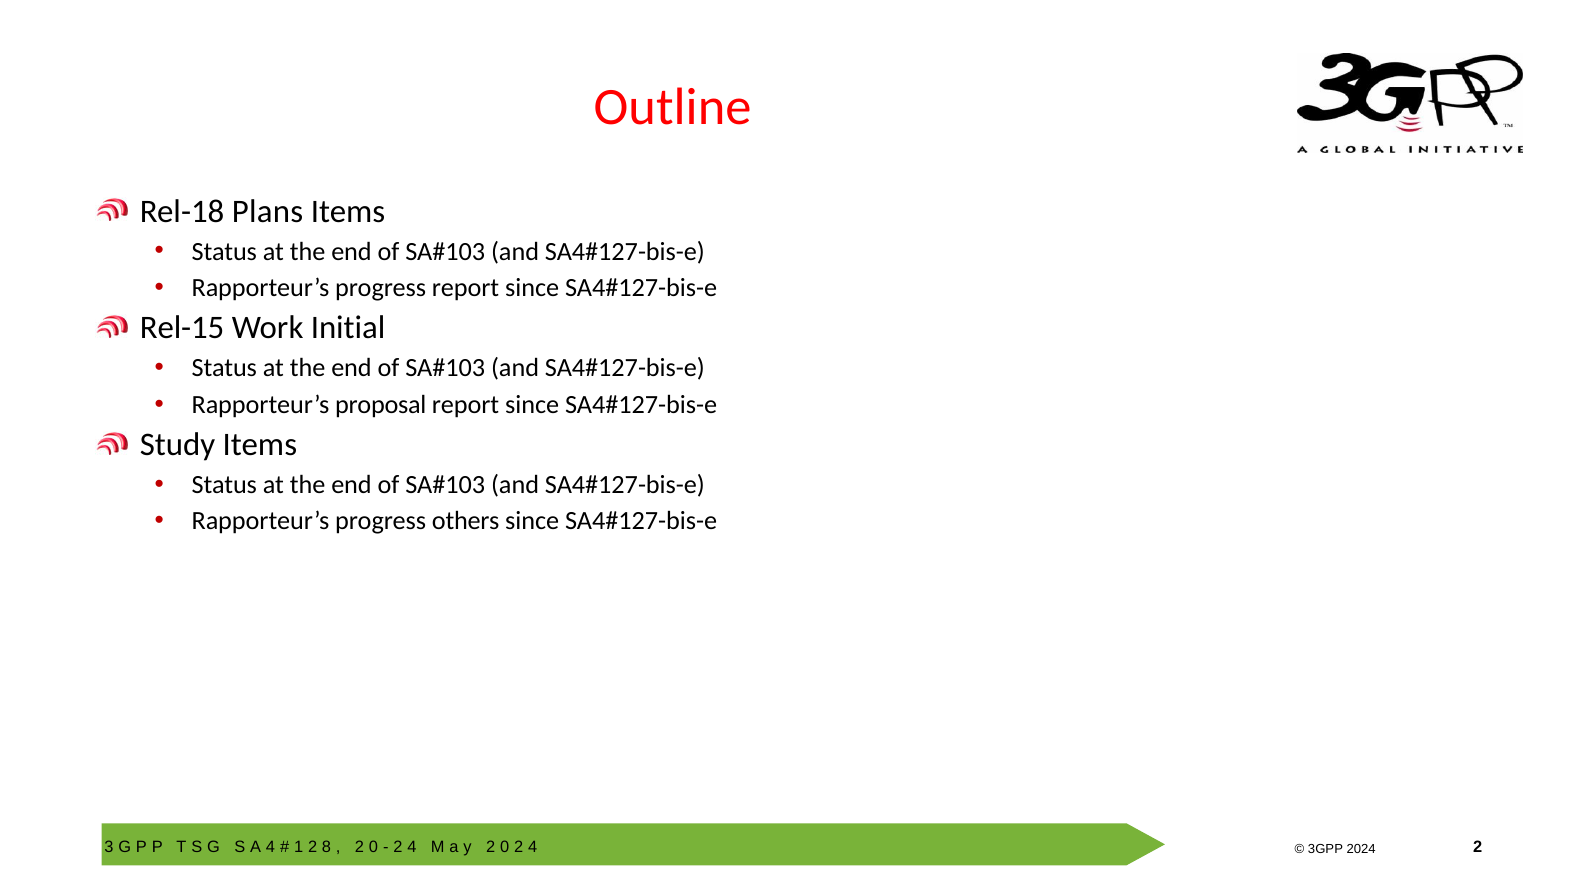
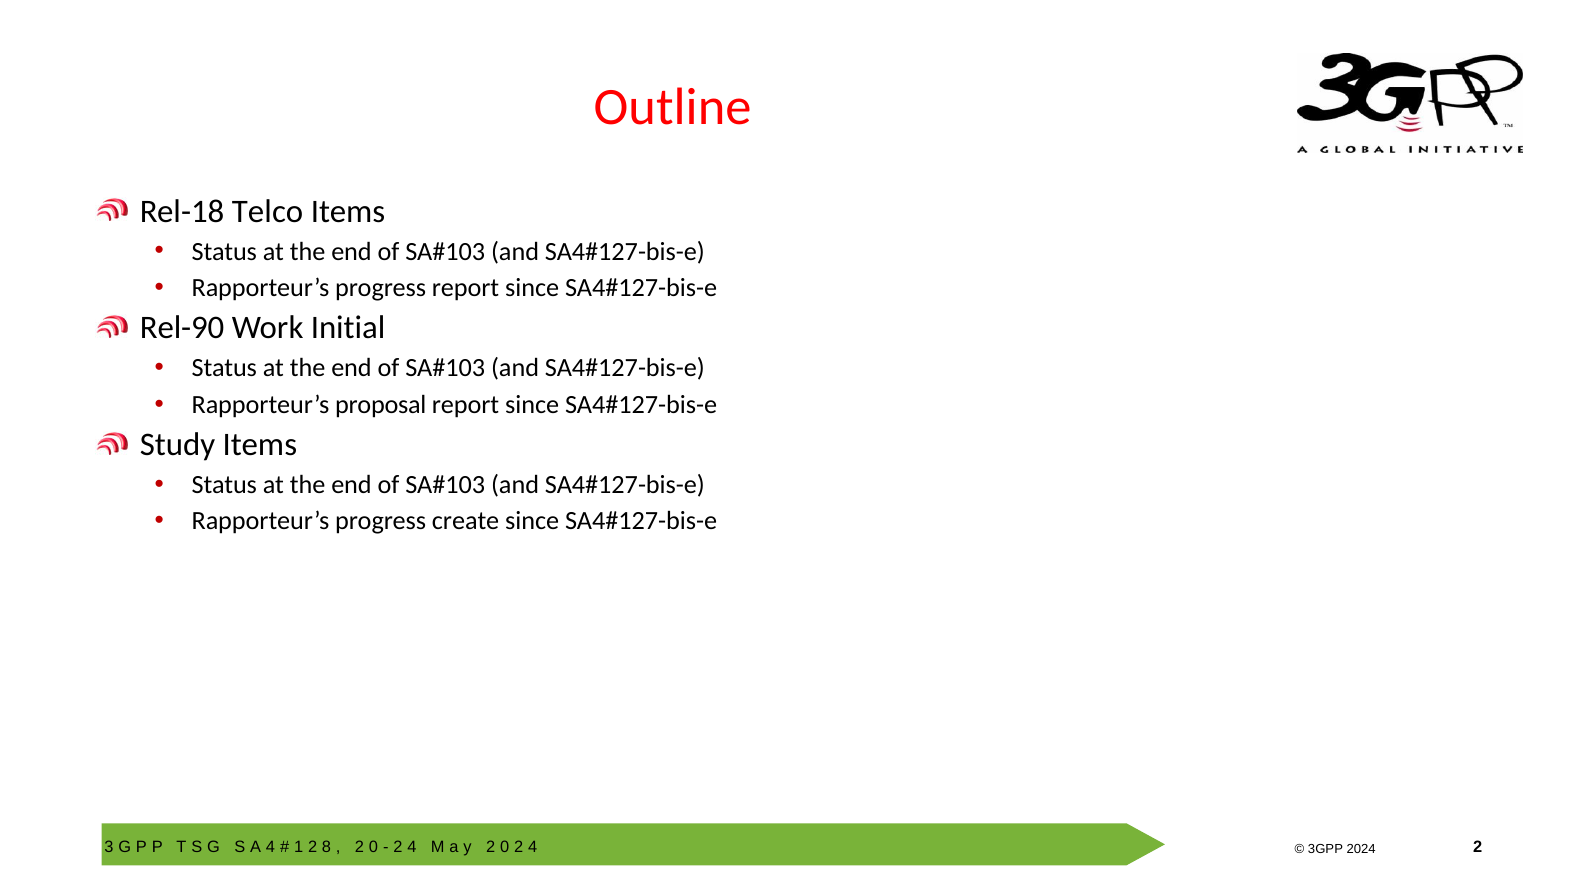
Plans: Plans -> Telco
Rel-15: Rel-15 -> Rel-90
others: others -> create
